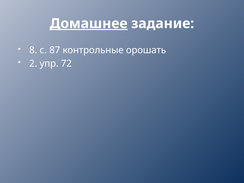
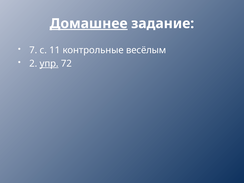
8: 8 -> 7
87: 87 -> 11
орошать: орошать -> весёлым
упр underline: none -> present
